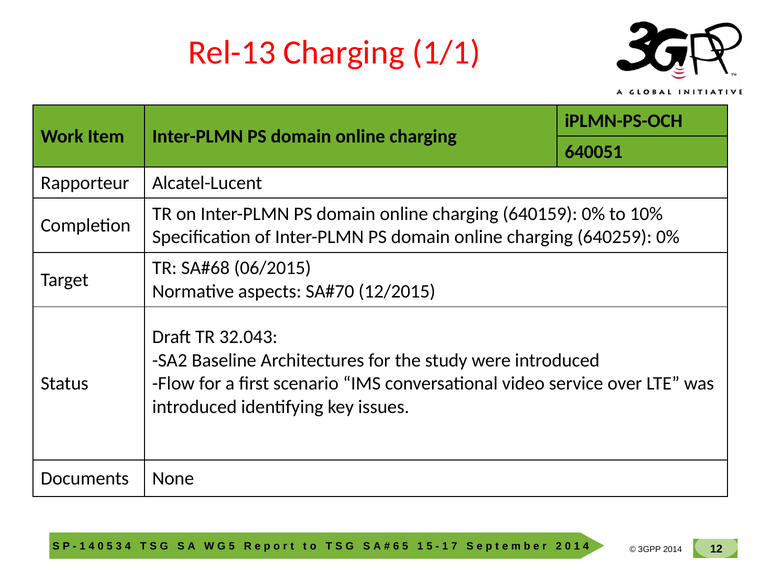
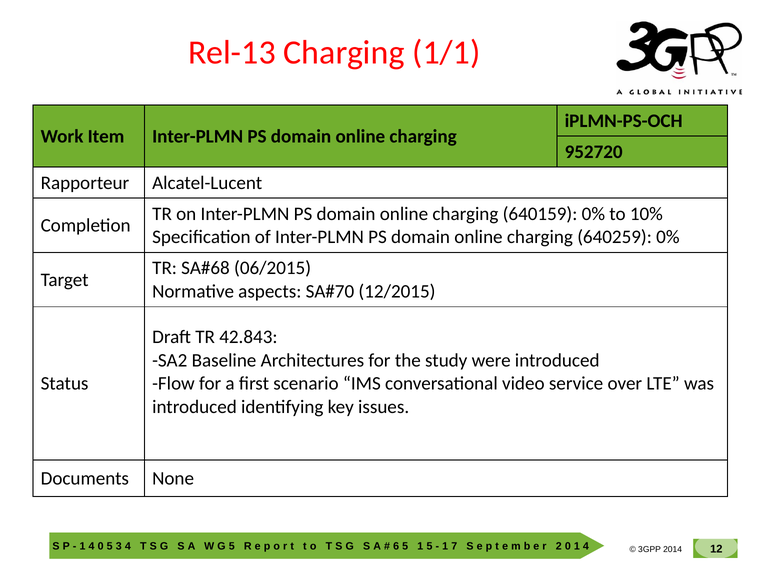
640051: 640051 -> 952720
32.043: 32.043 -> 42.843
